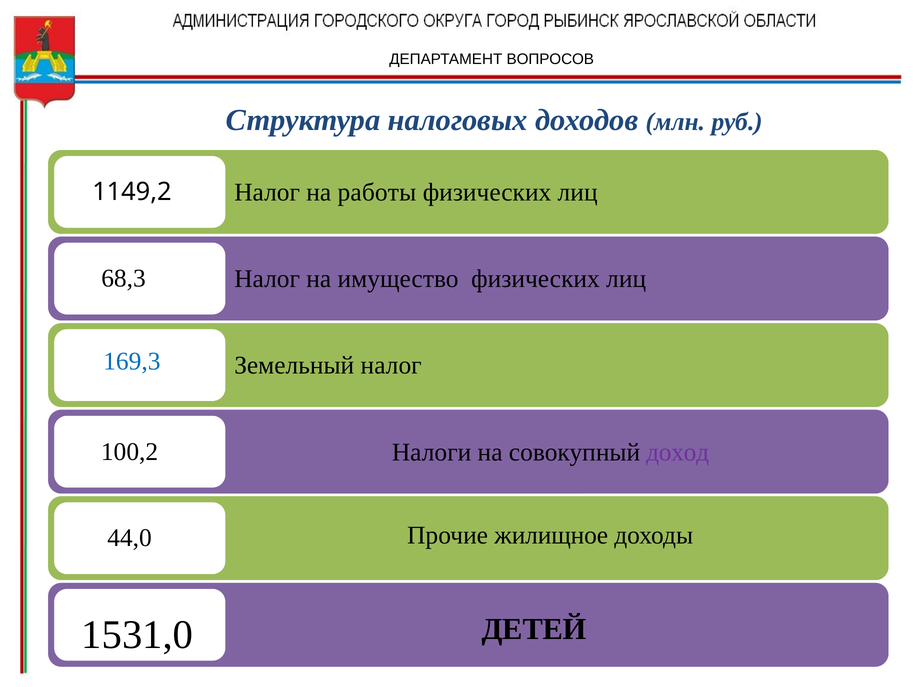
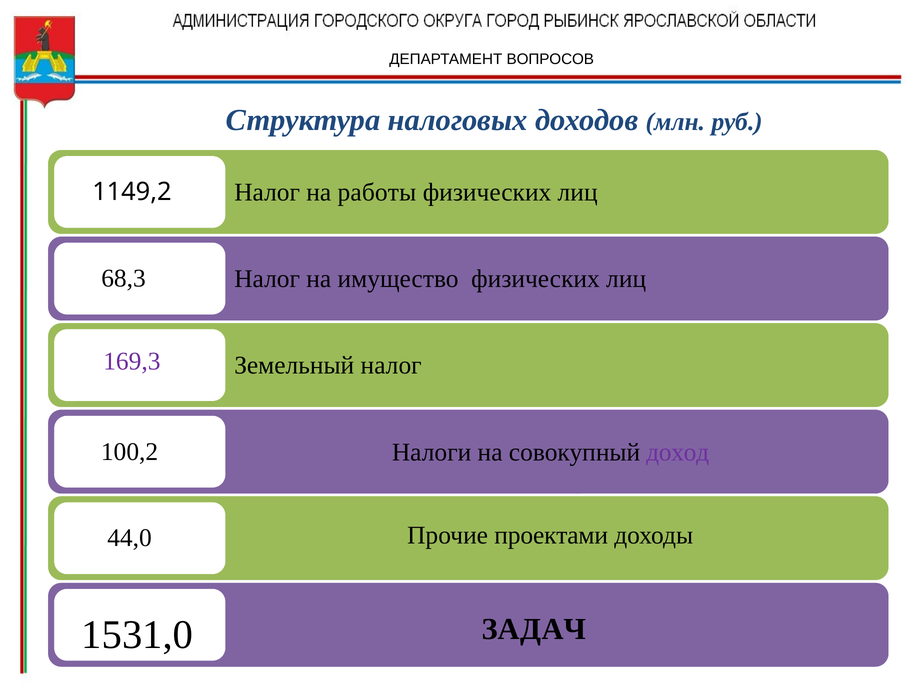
169,3 colour: blue -> purple
жилищное: жилищное -> проектами
ДЕТЕЙ: ДЕТЕЙ -> ЗАДАЧ
